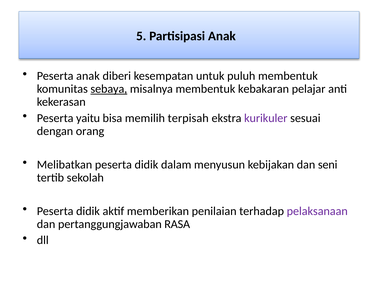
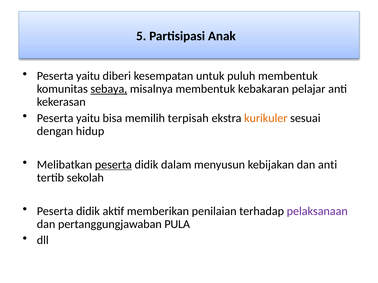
anak at (88, 76): anak -> yaitu
kurikuler colour: purple -> orange
orang: orang -> hidup
peserta at (113, 165) underline: none -> present
dan seni: seni -> anti
RASA: RASA -> PULA
